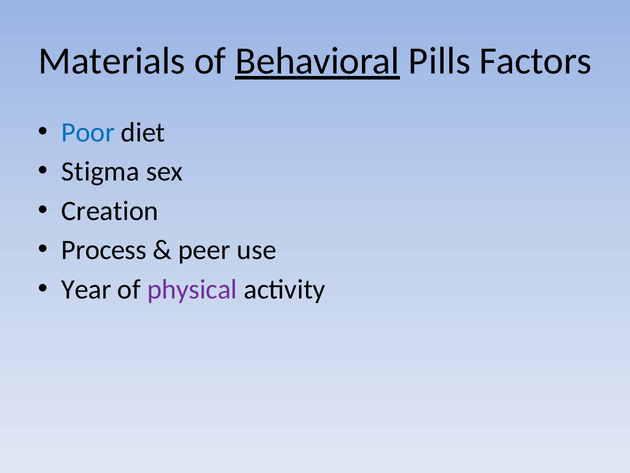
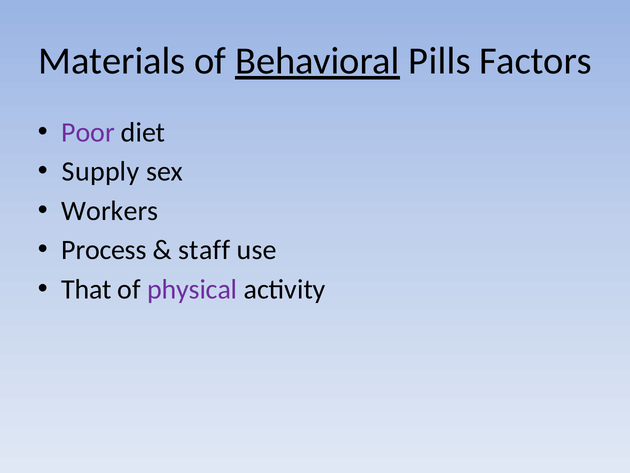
Poor colour: blue -> purple
Stigma: Stigma -> Supply
Creation: Creation -> Workers
peer: peer -> staff
Year: Year -> That
